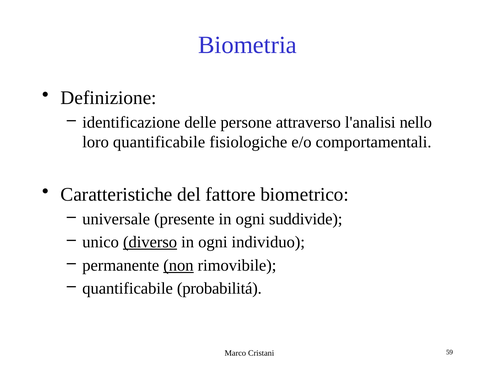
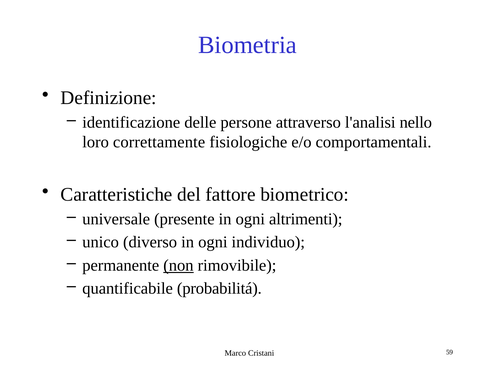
loro quantificabile: quantificabile -> correttamente
suddivide: suddivide -> altrimenti
diverso underline: present -> none
